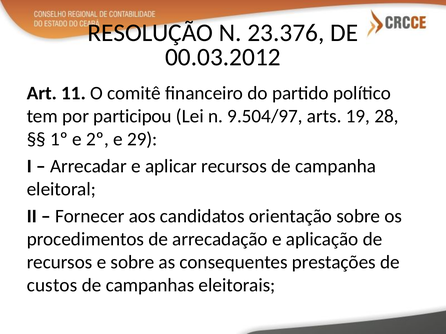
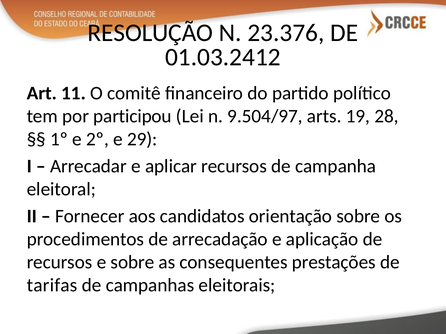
00.03.2012: 00.03.2012 -> 01.03.2412
custos: custos -> tarifas
